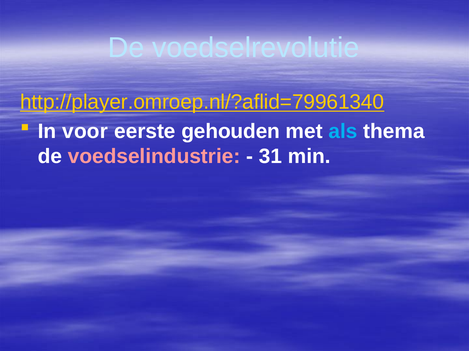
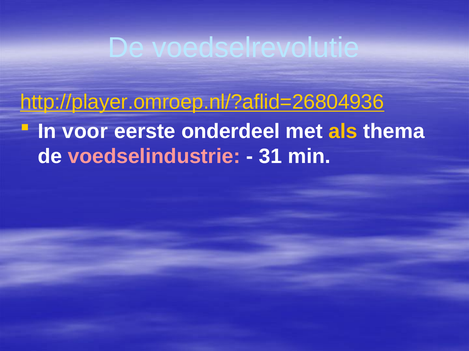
http://player.omroep.nl/?aflid=79961340: http://player.omroep.nl/?aflid=79961340 -> http://player.omroep.nl/?aflid=26804936
gehouden: gehouden -> onderdeel
als colour: light blue -> yellow
